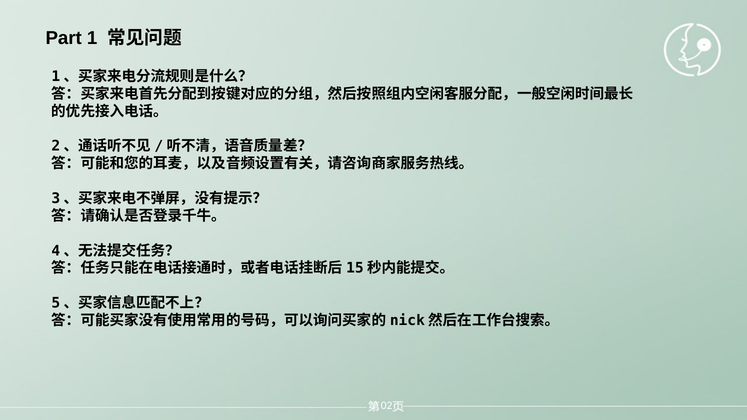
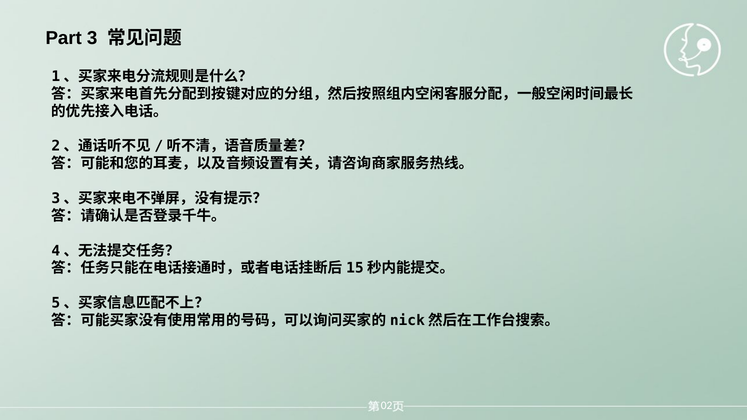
1: 1 -> 3
